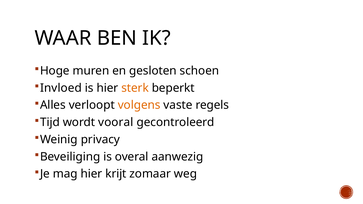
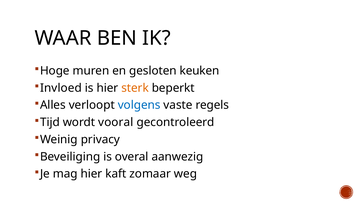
schoen: schoen -> keuken
volgens colour: orange -> blue
krijt: krijt -> kaft
